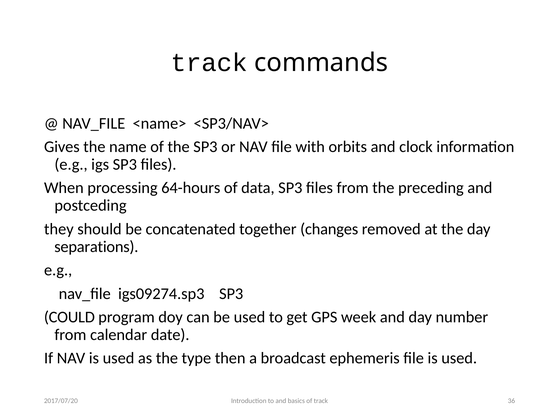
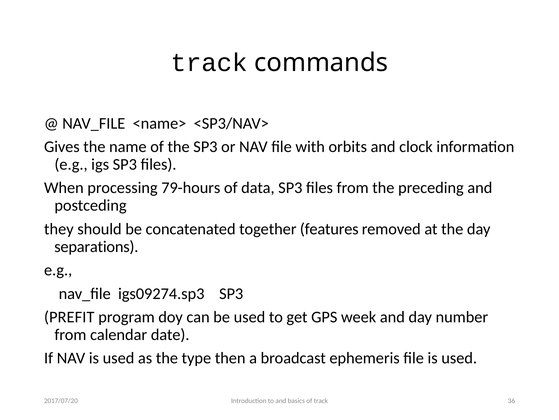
64-hours: 64-hours -> 79-hours
changes: changes -> features
COULD: COULD -> PREFIT
